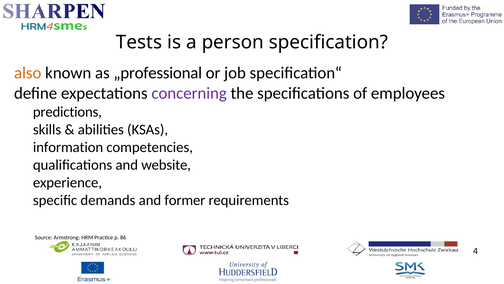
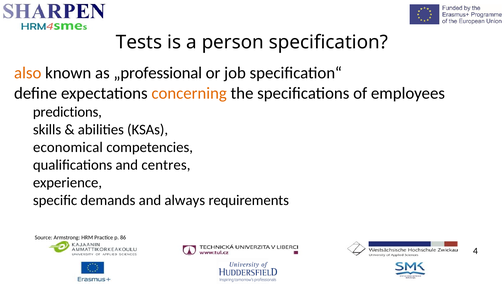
concerning colour: purple -> orange
information: information -> economical
website: website -> centres
former: former -> always
